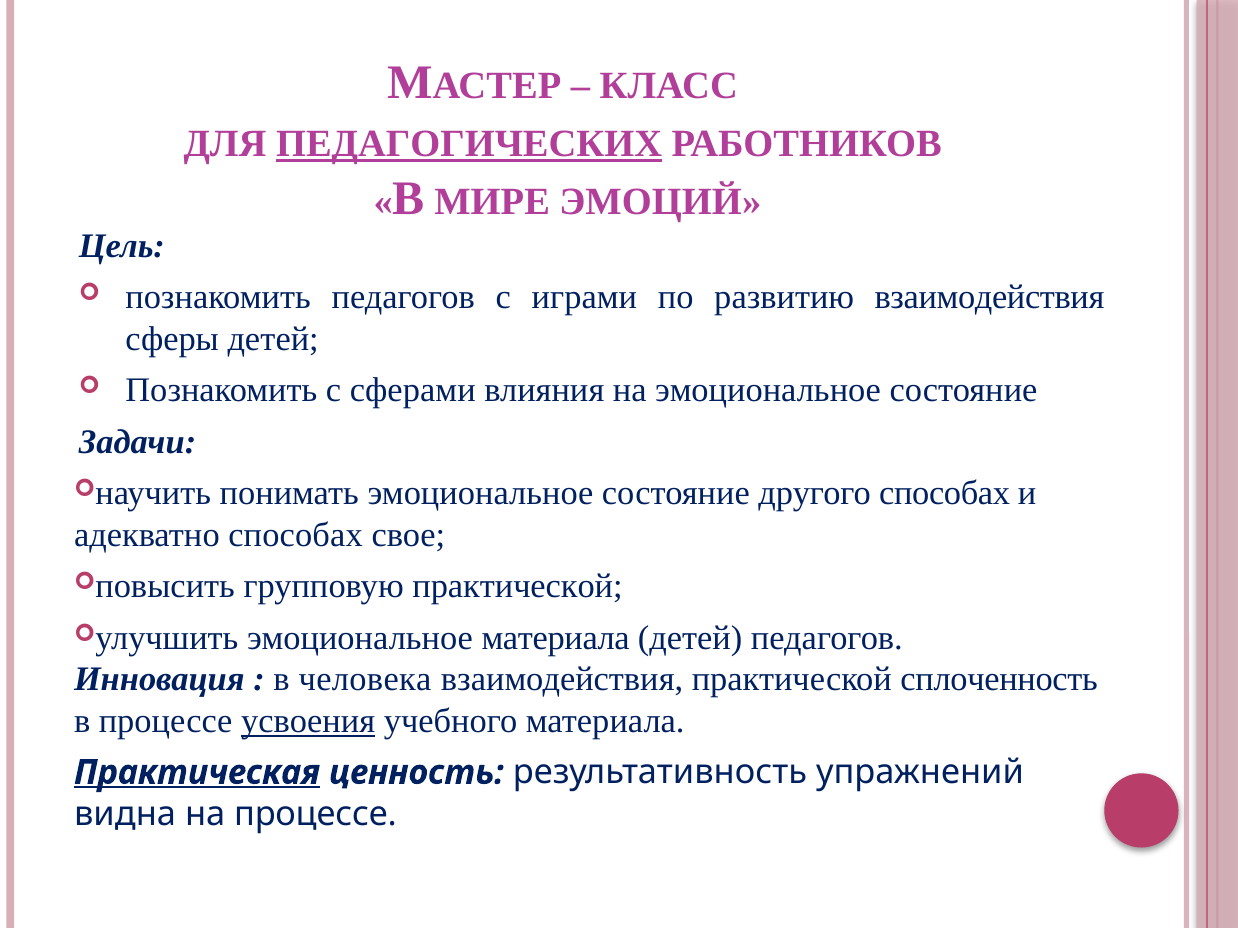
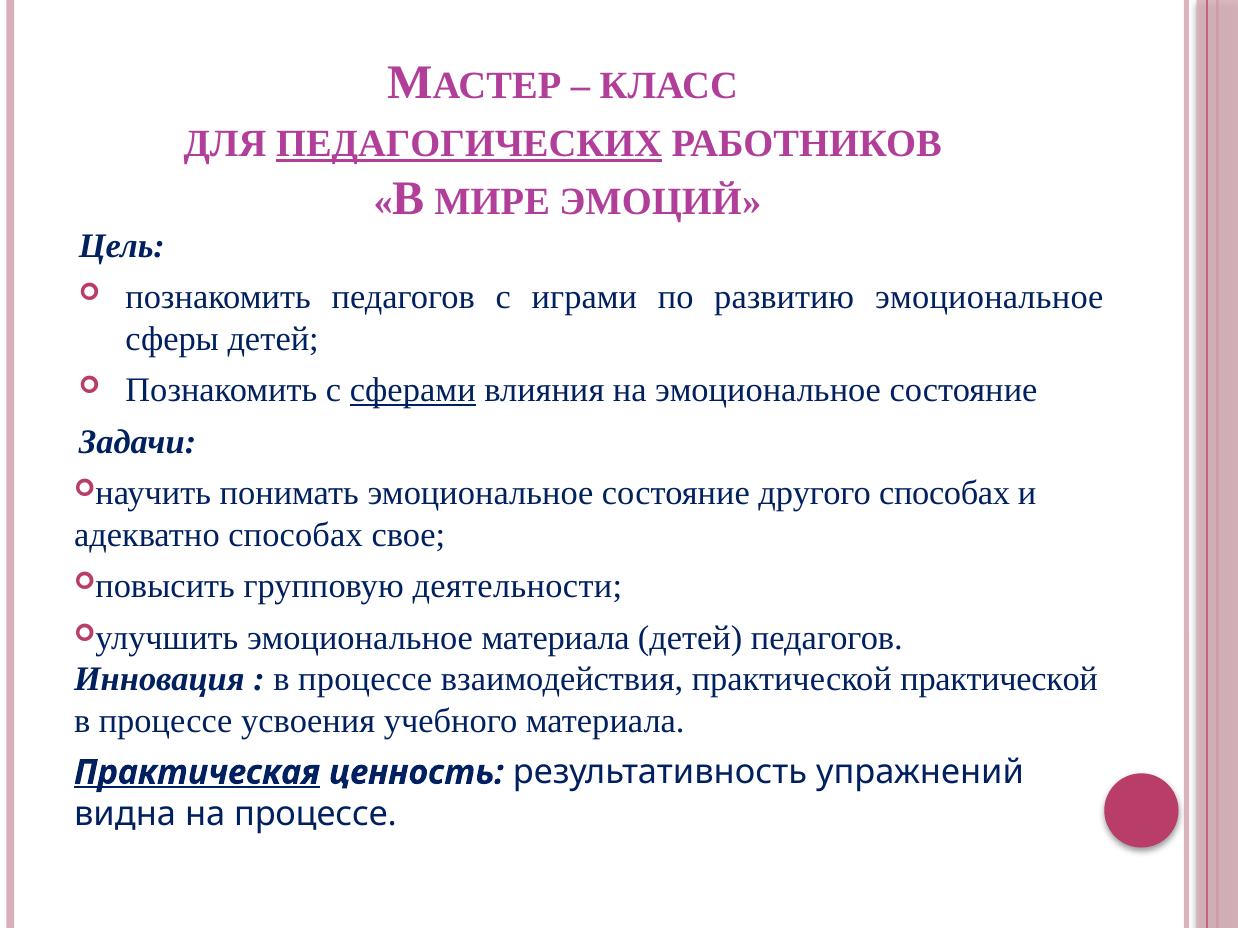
развитию взаимодействия: взаимодействия -> эмоциональное
сферами underline: none -> present
групповую практической: практической -> деятельности
человека at (365, 680): человека -> процессе
практической сплоченность: сплоченность -> практической
усвоения underline: present -> none
